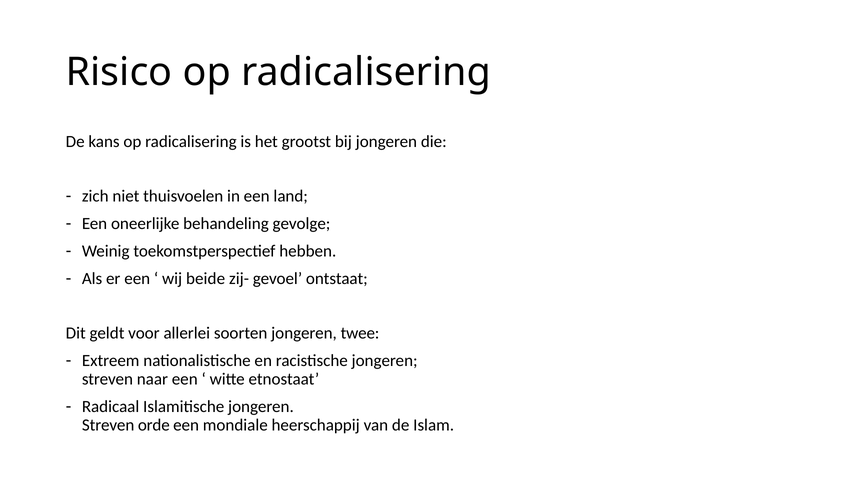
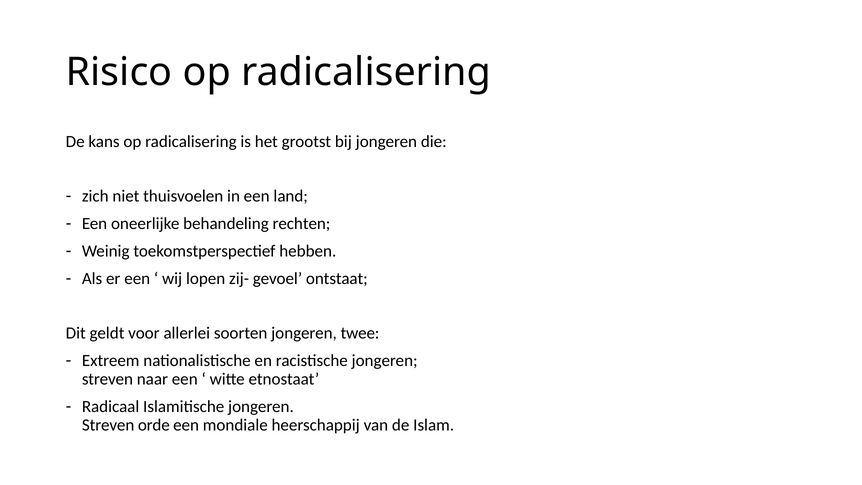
gevolge: gevolge -> rechten
beide: beide -> lopen
